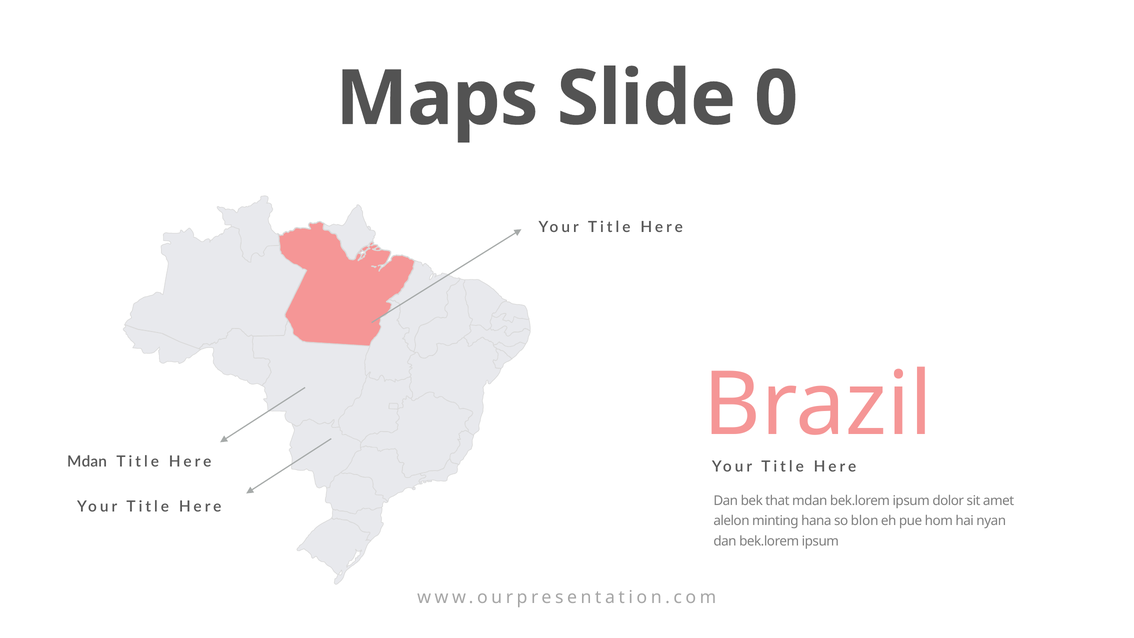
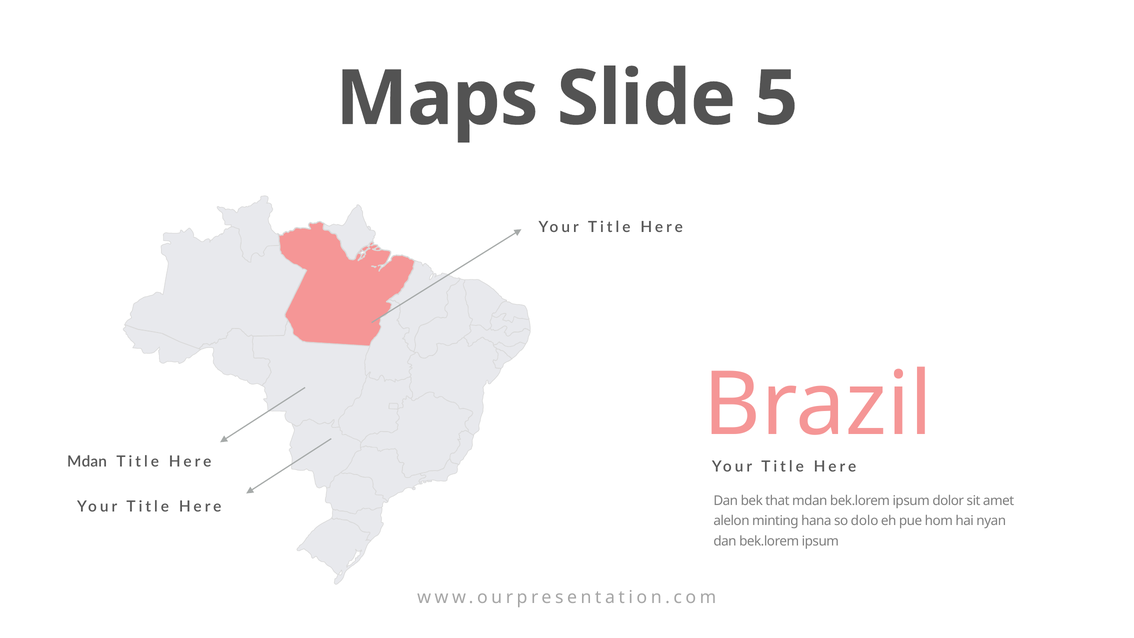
0: 0 -> 5
blon: blon -> dolo
